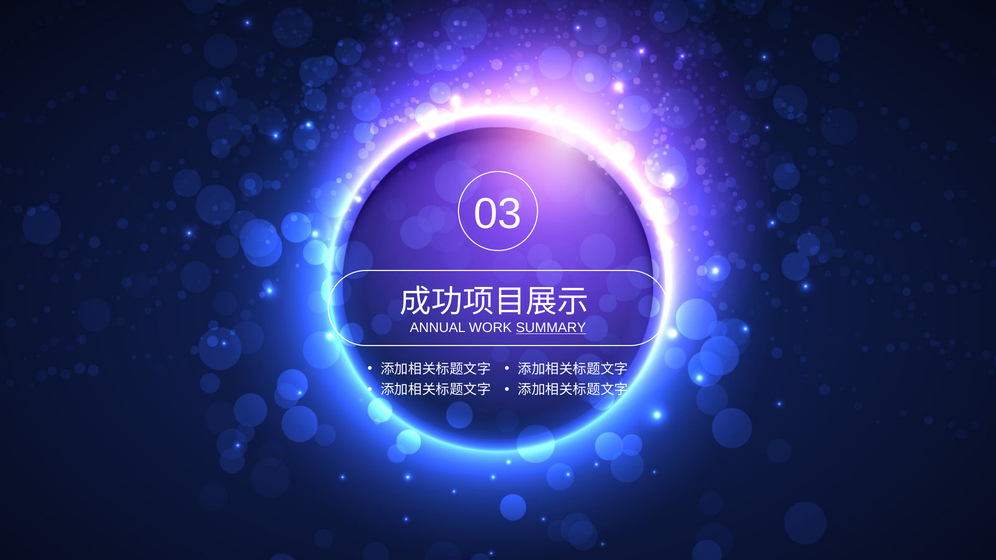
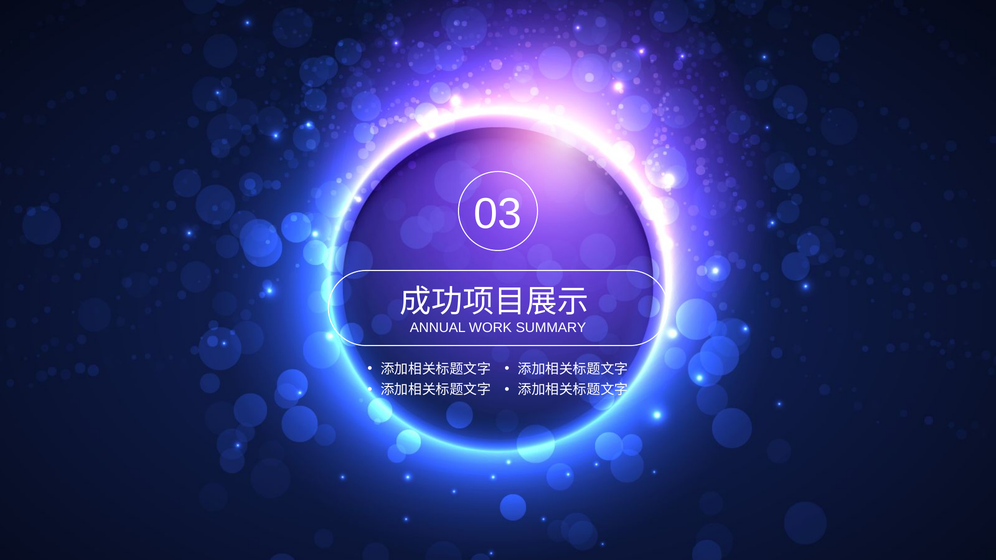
SUMMARY underline: present -> none
